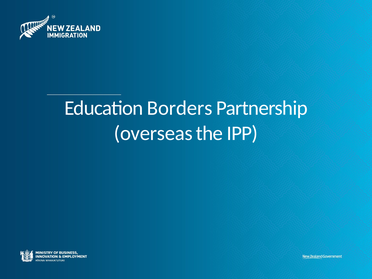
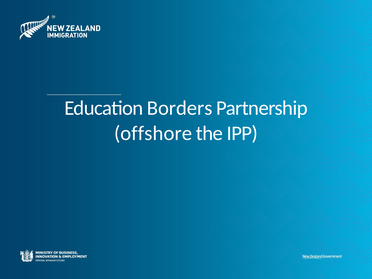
overseas: overseas -> offshore
